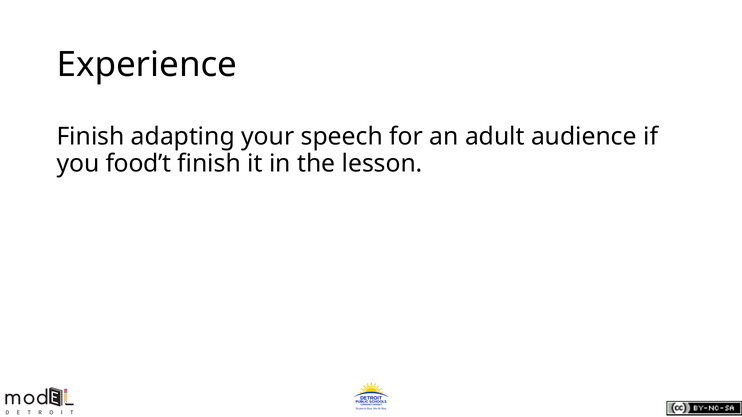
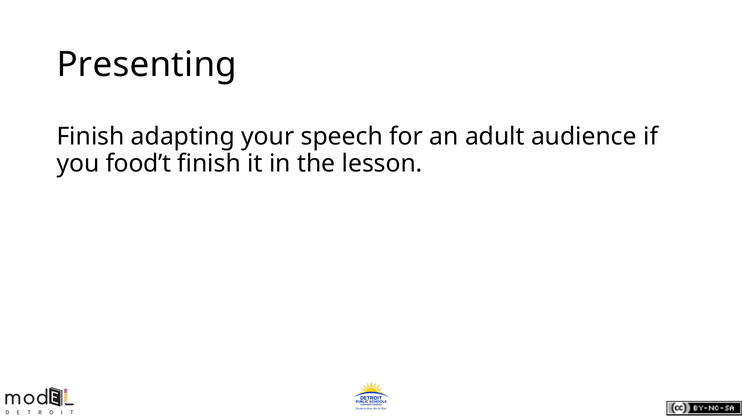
Experience: Experience -> Presenting
